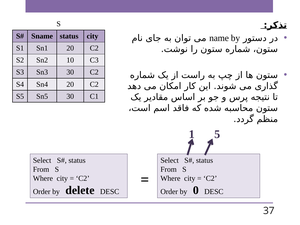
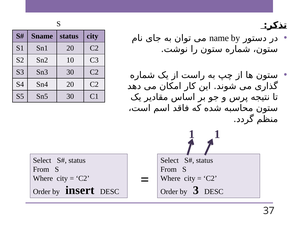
1 5: 5 -> 1
delete: delete -> insert
0: 0 -> 3
